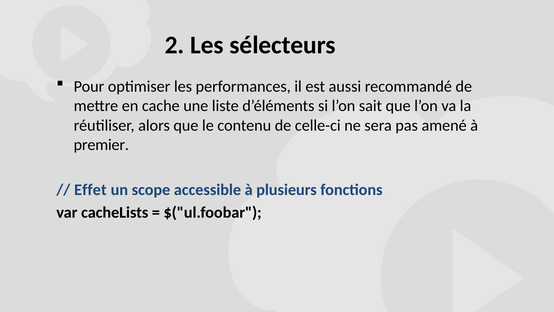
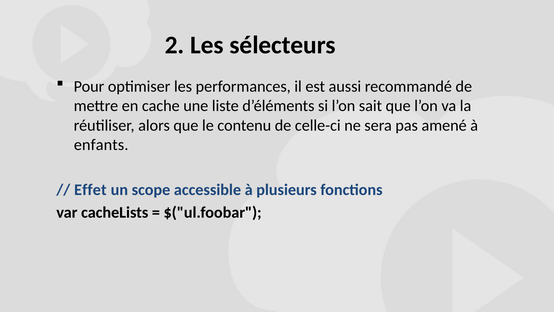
premier: premier -> enfants
